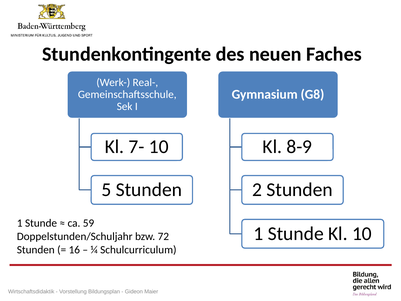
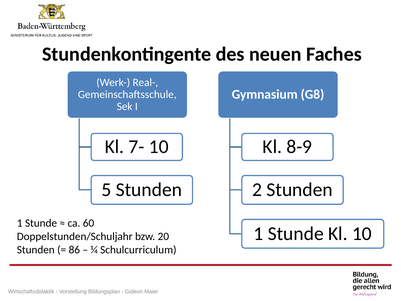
59: 59 -> 60
72: 72 -> 20
16: 16 -> 86
